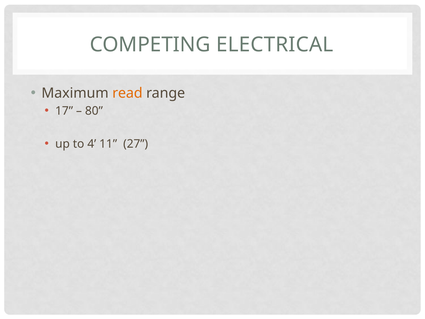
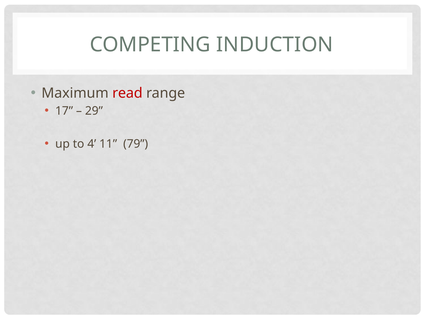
ELECTRICAL: ELECTRICAL -> INDUCTION
read colour: orange -> red
80: 80 -> 29
27: 27 -> 79
